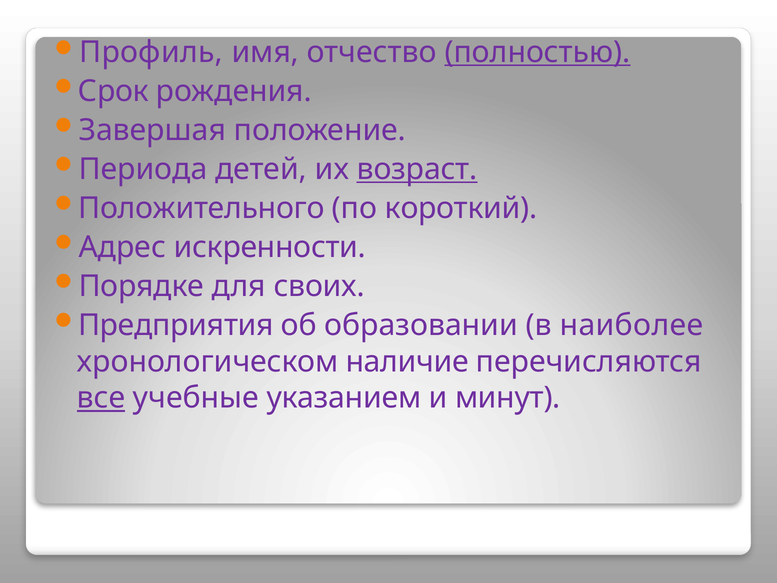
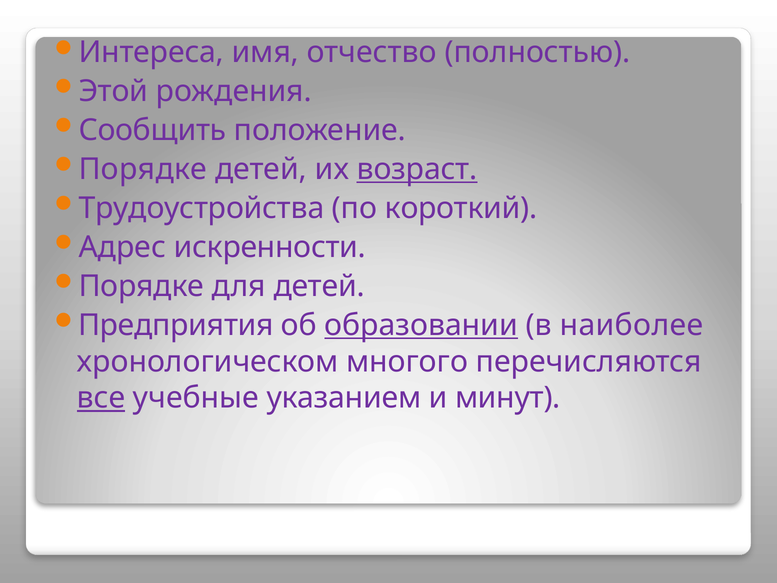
Профиль: Профиль -> Интереса
полностью underline: present -> none
Срок: Срок -> Этой
Завершая: Завершая -> Сообщить
Периода at (143, 169): Периода -> Порядке
Положительного: Положительного -> Трудоустройства
для своих: своих -> детей
образовании underline: none -> present
наличие: наличие -> многого
